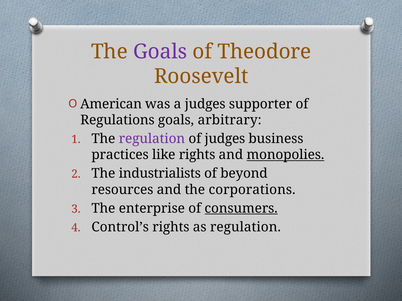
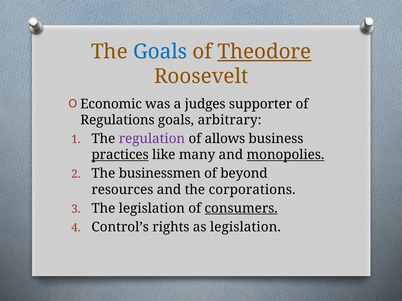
Goals at (160, 52) colour: purple -> blue
Theodore underline: none -> present
American: American -> Economic
of judges: judges -> allows
practices underline: none -> present
like rights: rights -> many
industrialists: industrialists -> businessmen
The enterprise: enterprise -> legislation
as regulation: regulation -> legislation
